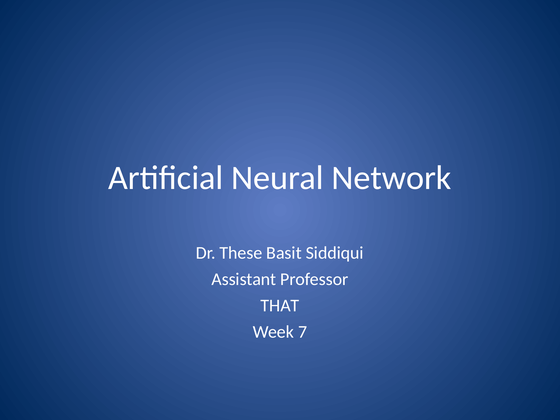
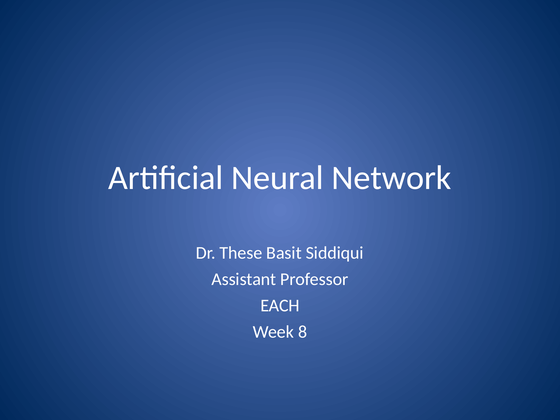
THAT: THAT -> EACH
7: 7 -> 8
